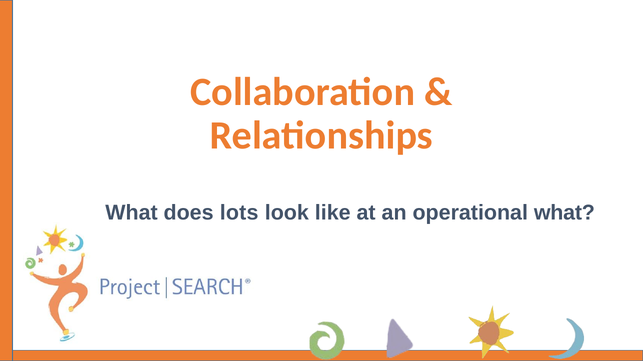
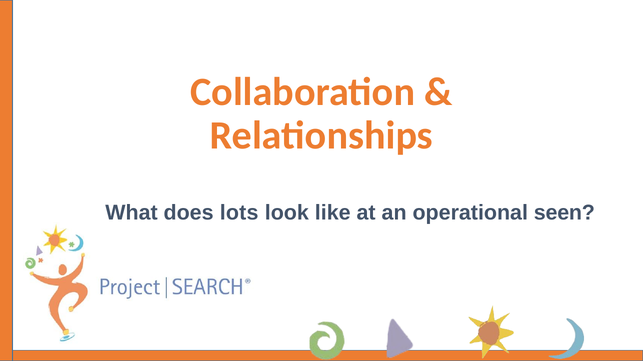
operational what: what -> seen
